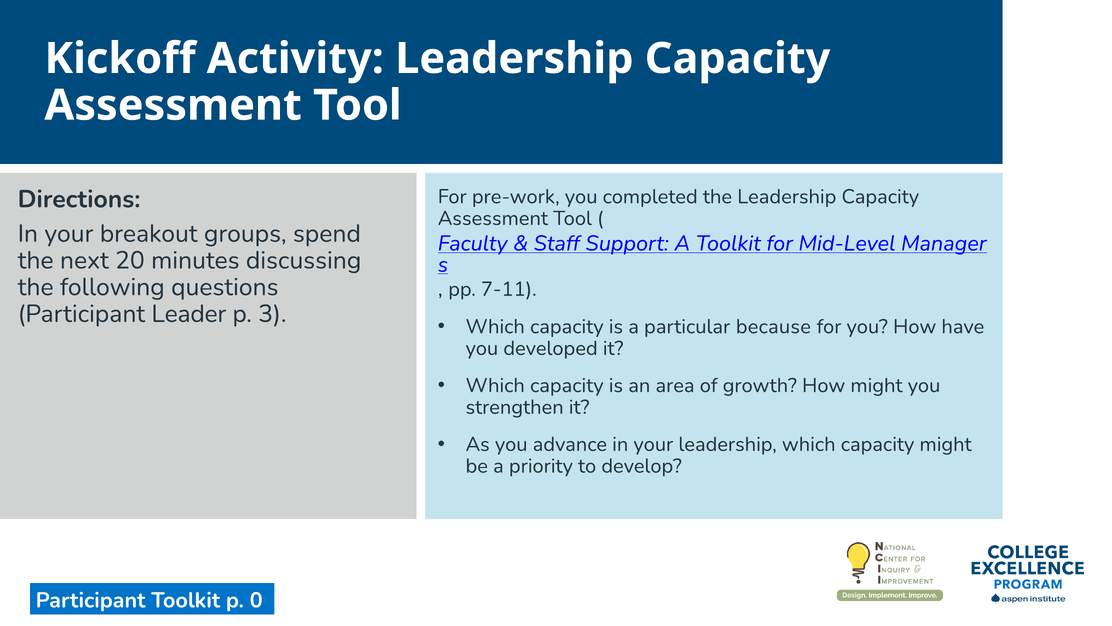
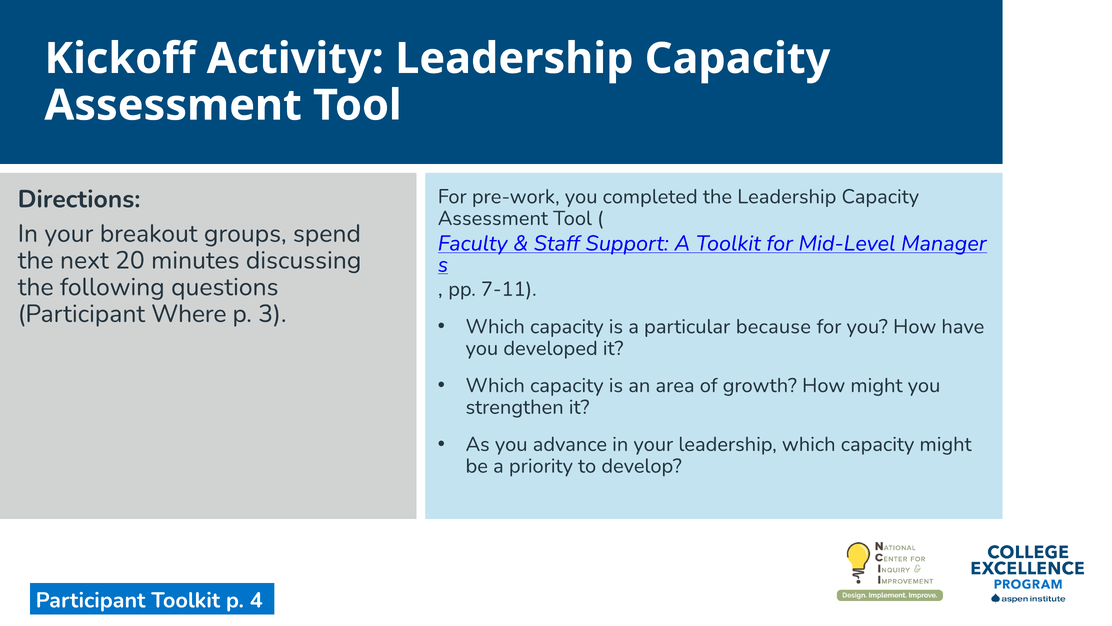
Leader: Leader -> Where
0: 0 -> 4
